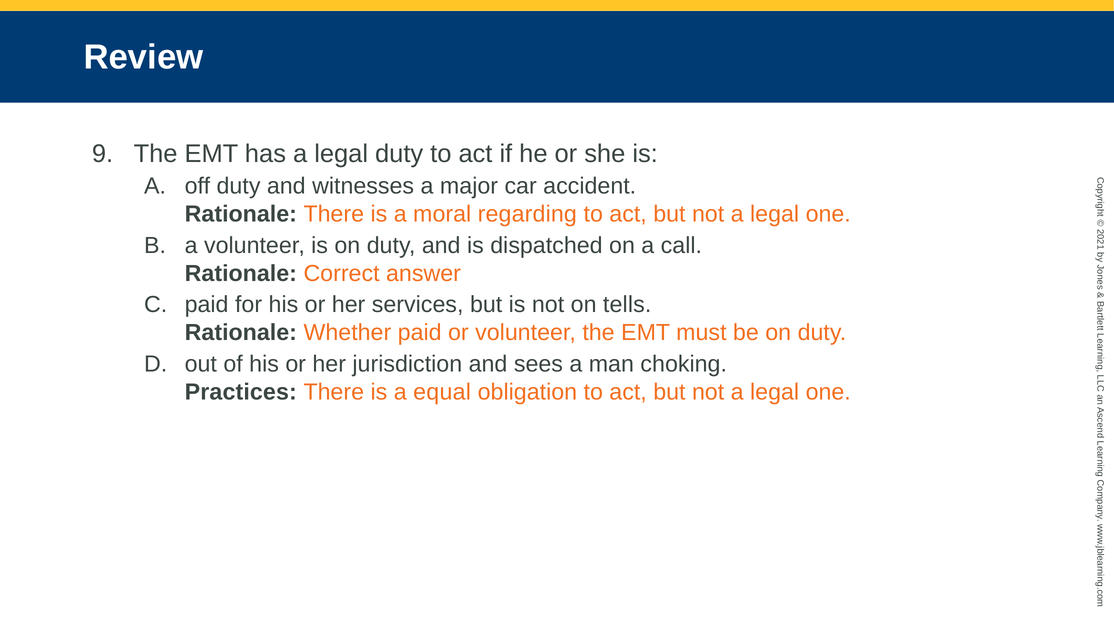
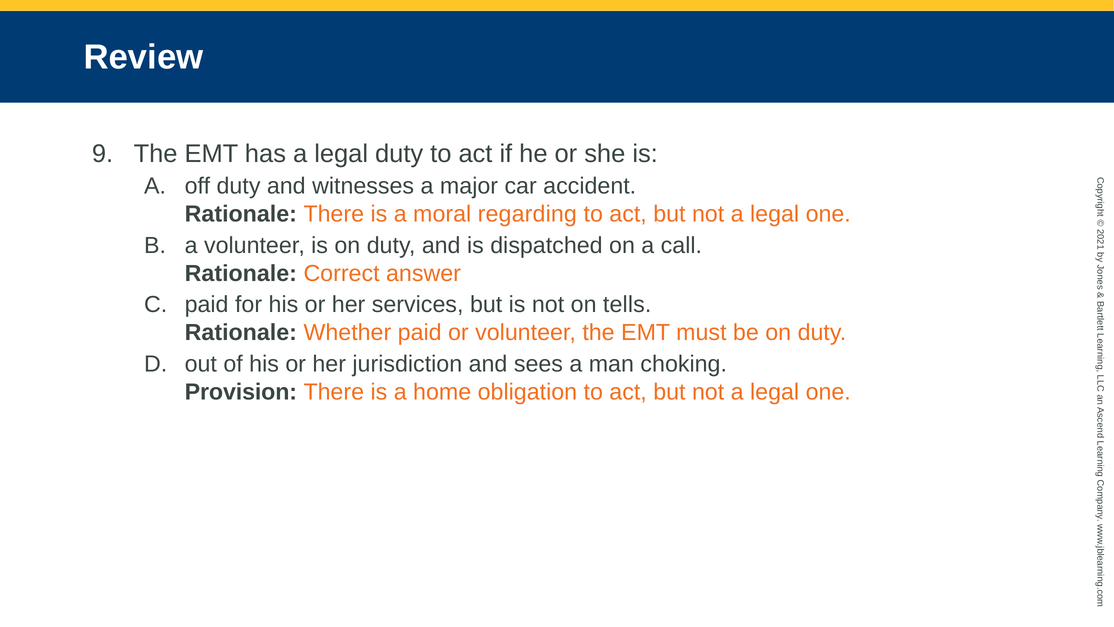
Practices: Practices -> Provision
equal: equal -> home
